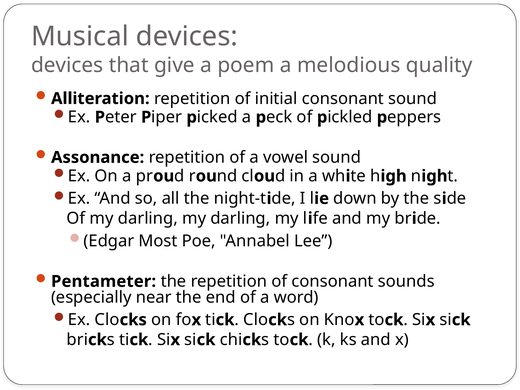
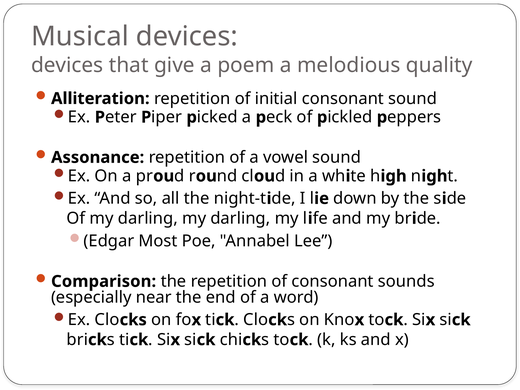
Pentameter: Pentameter -> Comparison
